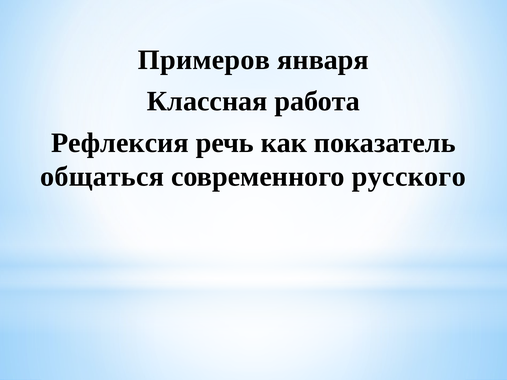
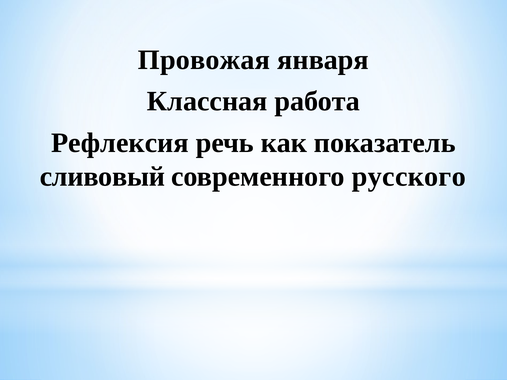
Примеров: Примеров -> Провожая
общаться: общаться -> сливовый
